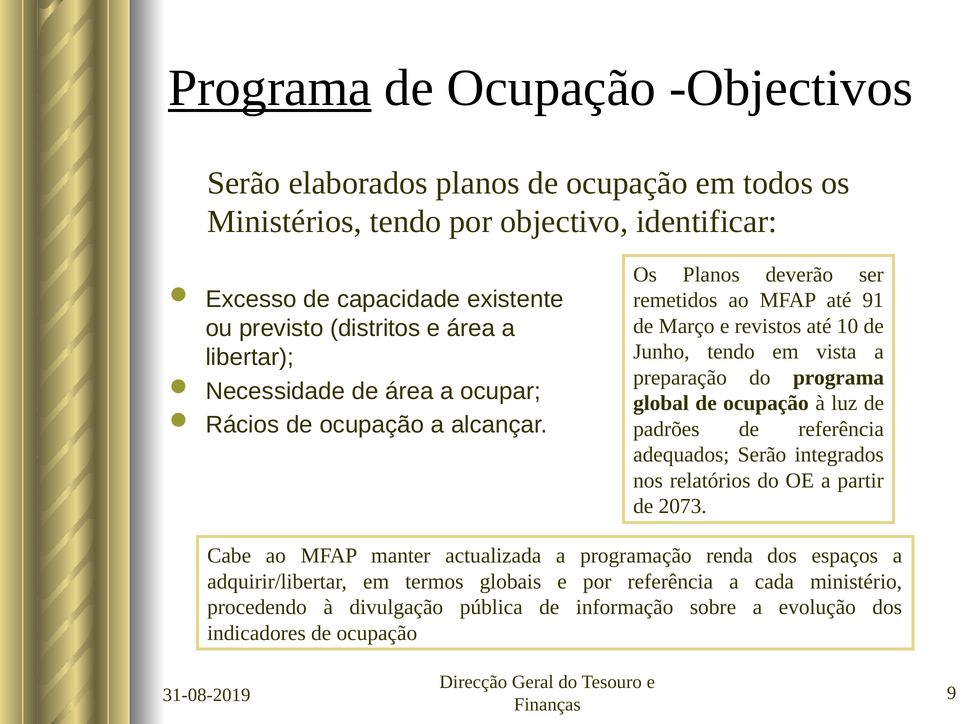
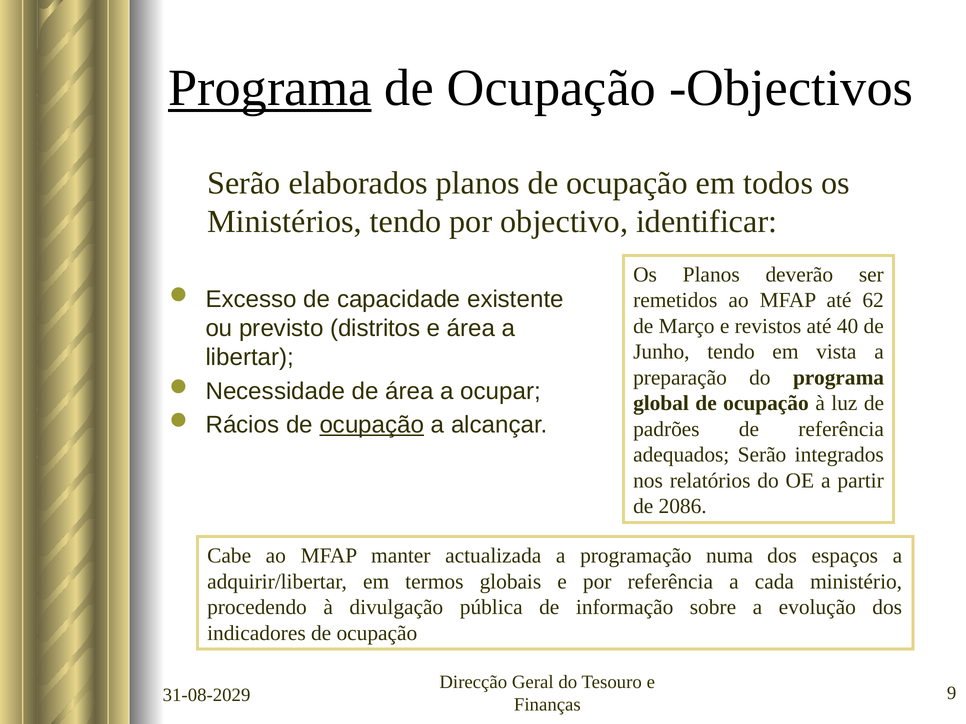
91: 91 -> 62
10: 10 -> 40
ocupação at (372, 425) underline: none -> present
2073: 2073 -> 2086
renda: renda -> numa
31-08-2019: 31-08-2019 -> 31-08-2029
